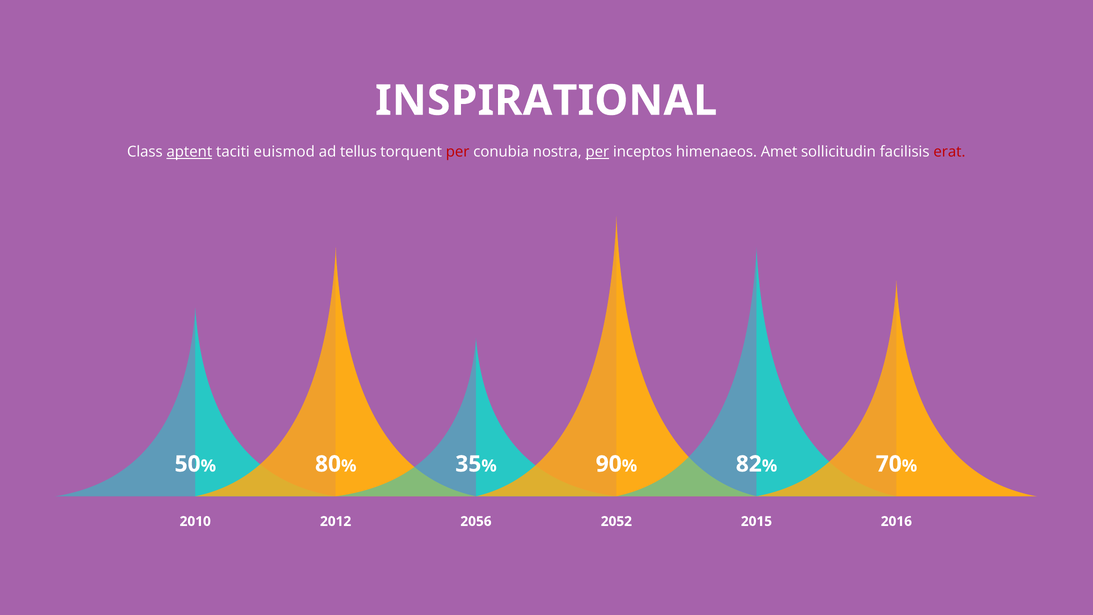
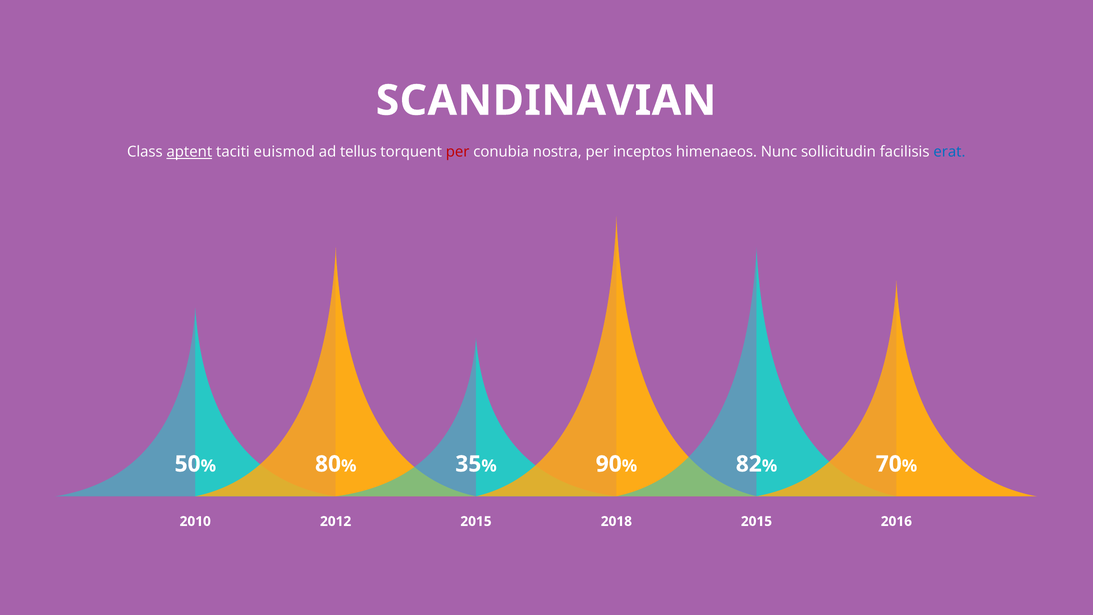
INSPIRATIONAL: INSPIRATIONAL -> SCANDINAVIAN
per at (597, 152) underline: present -> none
Amet: Amet -> Nunc
erat colour: red -> blue
2056 at (476, 521): 2056 -> 2015
2052: 2052 -> 2018
